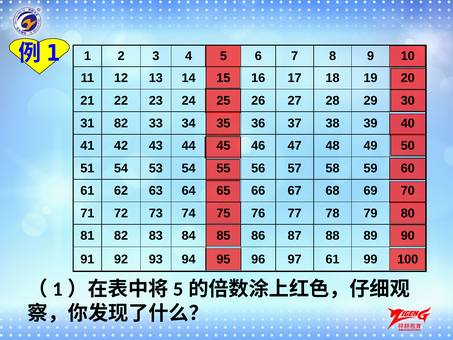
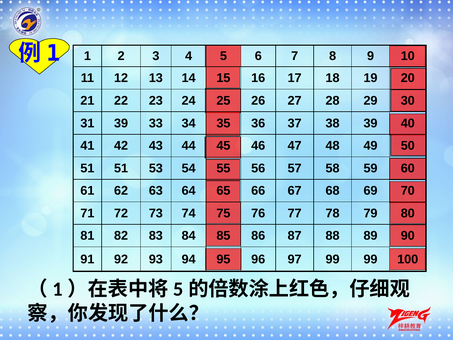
31 82: 82 -> 39
51 54: 54 -> 51
97 61: 61 -> 99
